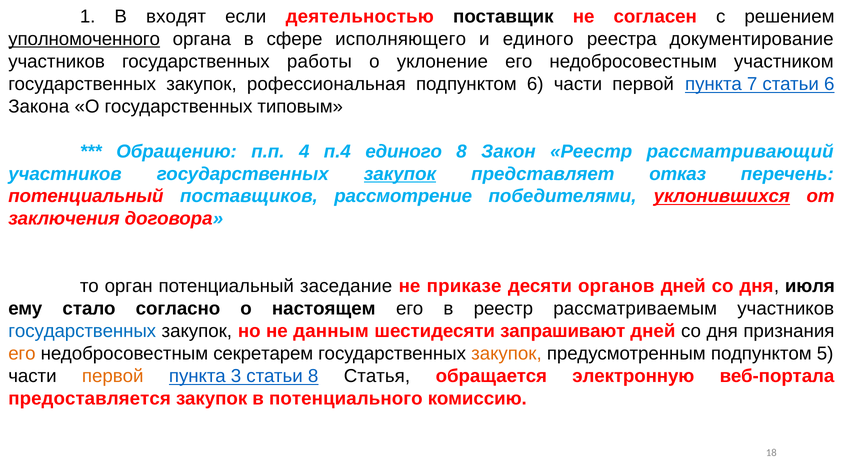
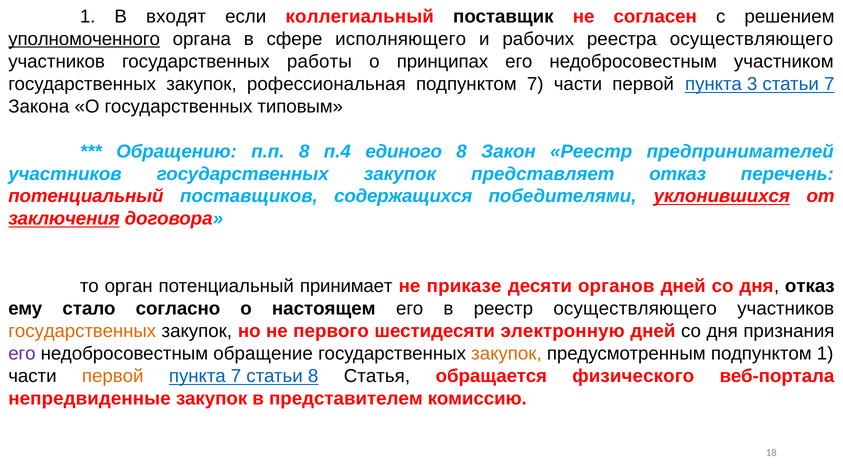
деятельностью: деятельностью -> коллегиальный
и единого: единого -> рабочих
реестра документирование: документирование -> осуществляющего
уклонение: уклонение -> принципах
подпунктом 6: 6 -> 7
7: 7 -> 3
статьи 6: 6 -> 7
п.п 4: 4 -> 8
рассматривающий: рассматривающий -> предпринимателей
закупок at (400, 174) underline: present -> none
рассмотрение: рассмотрение -> содержащихся
заключения underline: none -> present
заседание: заседание -> принимает
дня июля: июля -> отказ
реестр рассматриваемым: рассматриваемым -> осуществляющего
государственных at (82, 331) colour: blue -> orange
данным: данным -> первого
запрашивают: запрашивают -> электронную
его at (22, 354) colour: orange -> purple
секретарем: секретарем -> обращение
подпунктом 5: 5 -> 1
пункта 3: 3 -> 7
электронную: электронную -> физического
предоставляется: предоставляется -> непредвиденные
потенциального: потенциального -> представителем
